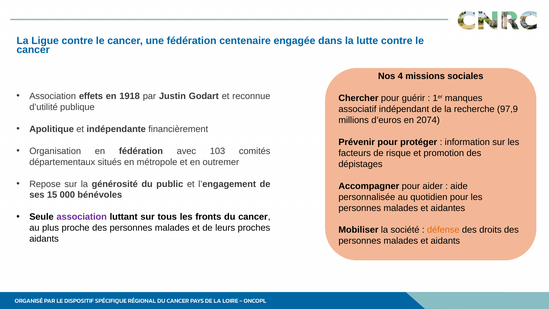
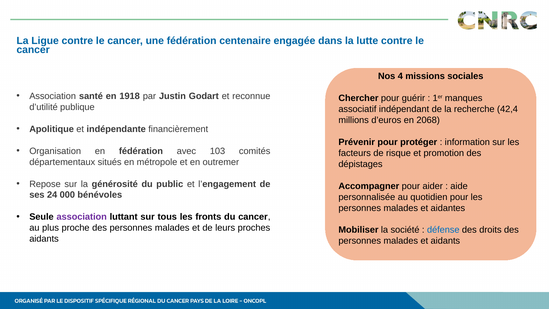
effets: effets -> santé
97,9: 97,9 -> 42,4
2074: 2074 -> 2068
15: 15 -> 24
défense colour: orange -> blue
